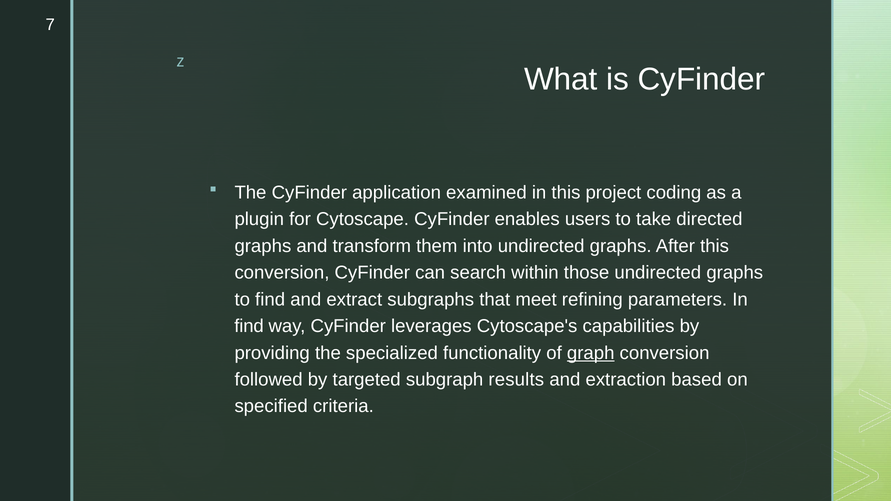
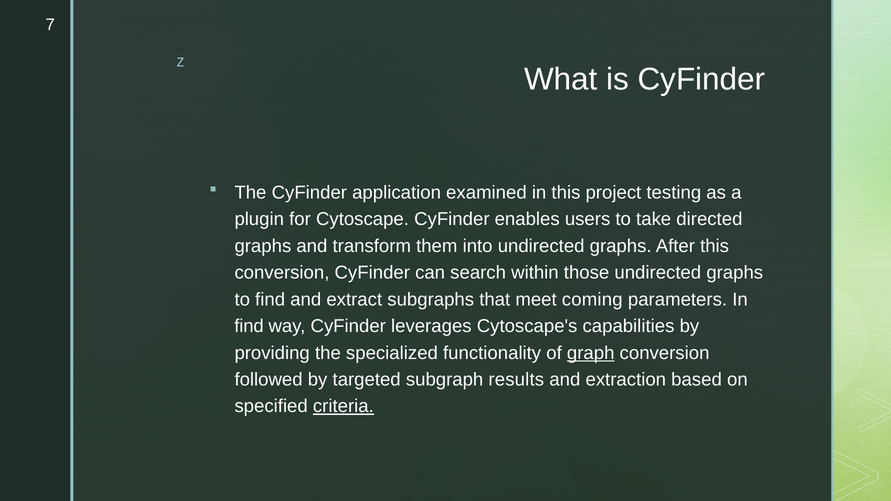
coding: coding -> testing
refining: refining -> coming
criteria underline: none -> present
